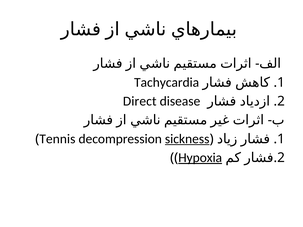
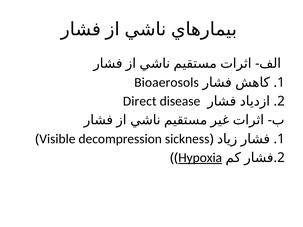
Tachycardia: Tachycardia -> Bioaerosols
Tennis: Tennis -> Visible
sickness underline: present -> none
